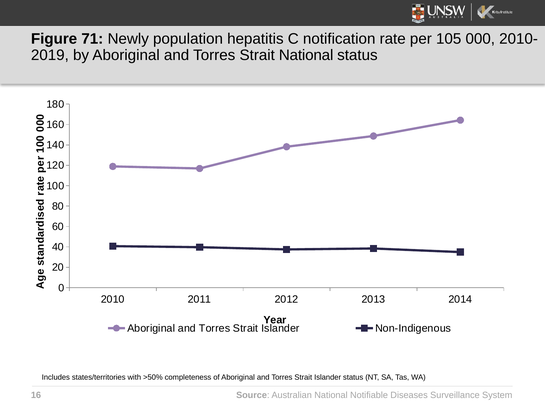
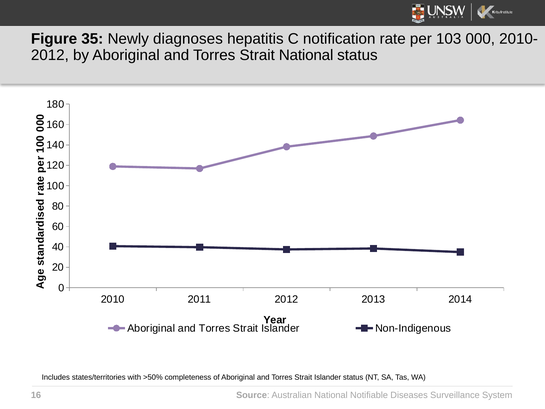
71: 71 -> 35
population: population -> diagnoses
105: 105 -> 103
2019 at (50, 55): 2019 -> 2012
